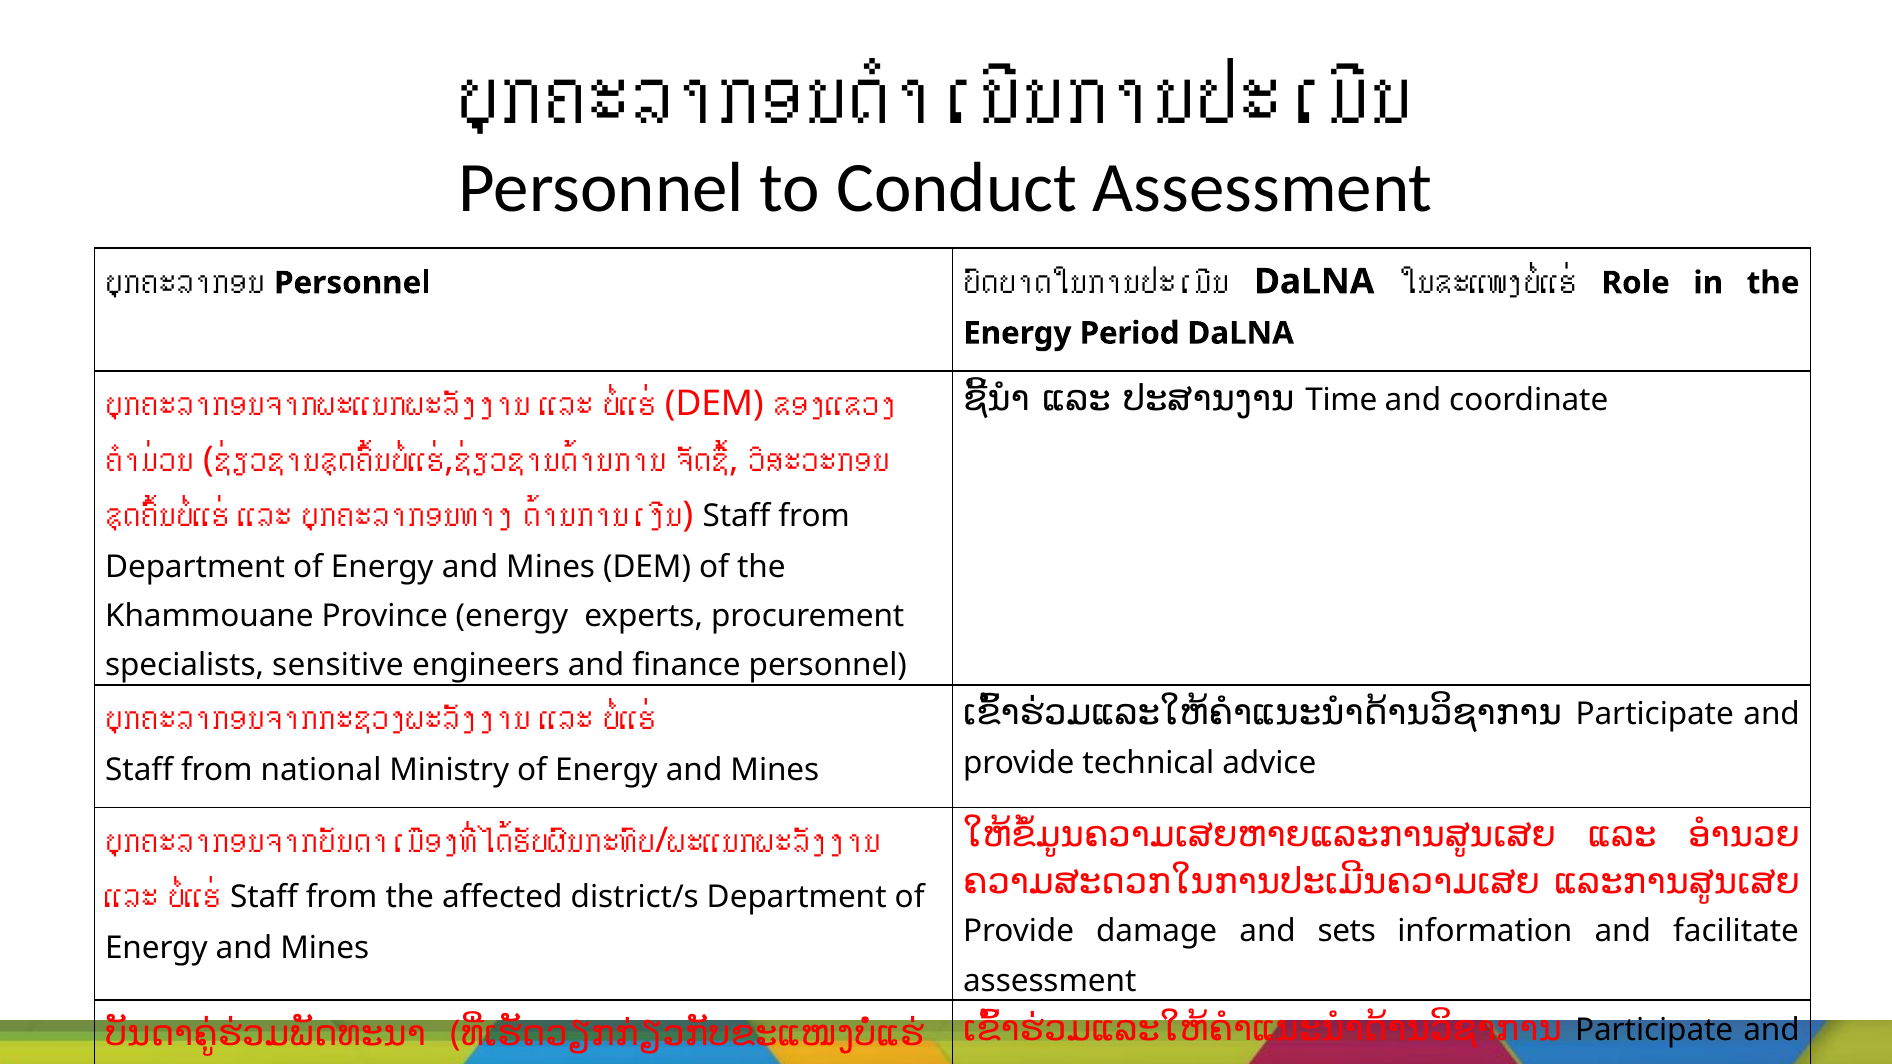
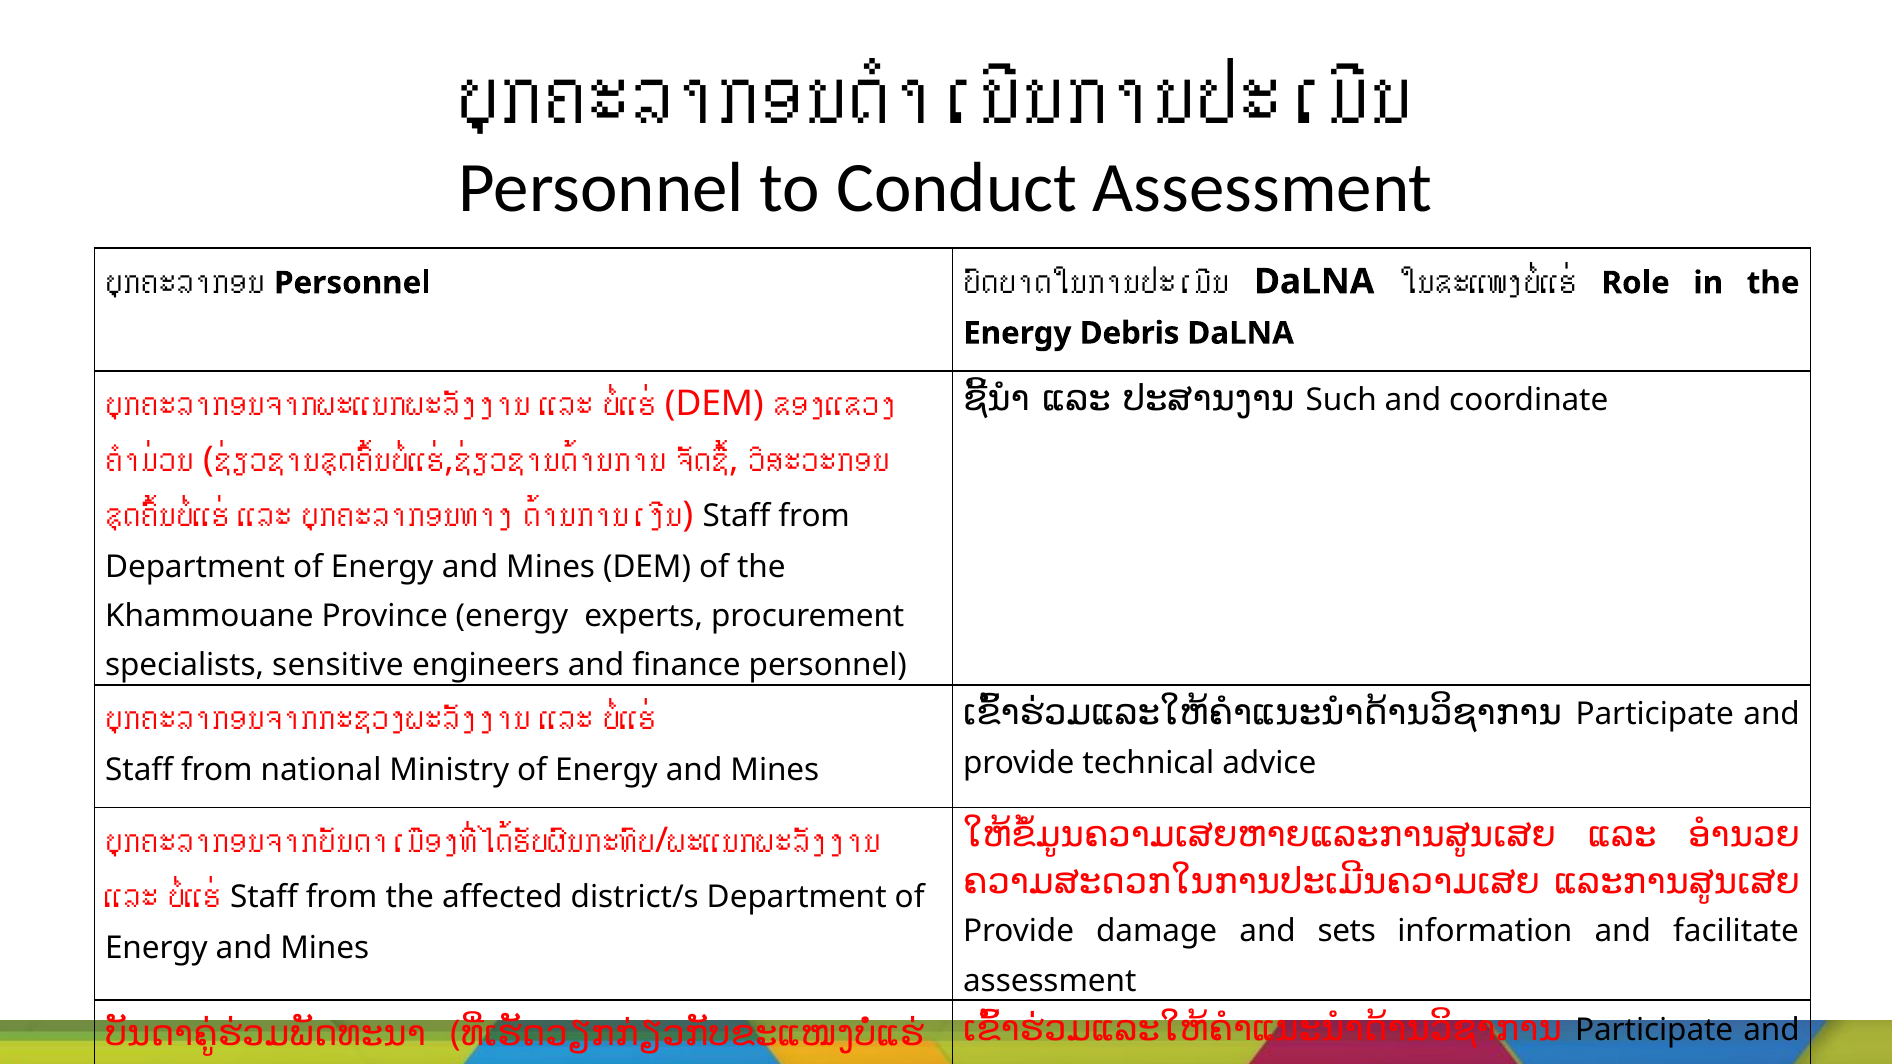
Period: Period -> Debris
Time: Time -> Such
